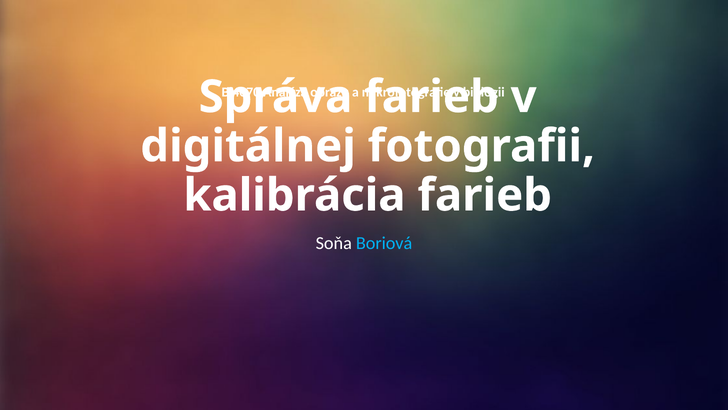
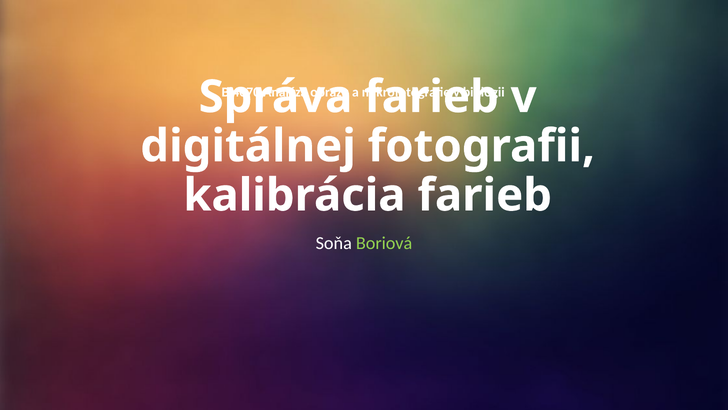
Boriová colour: light blue -> light green
